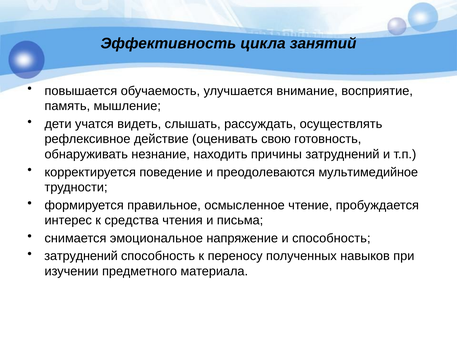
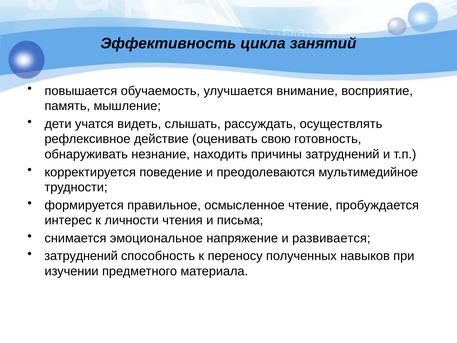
средства: средства -> личности
и способность: способность -> развивается
